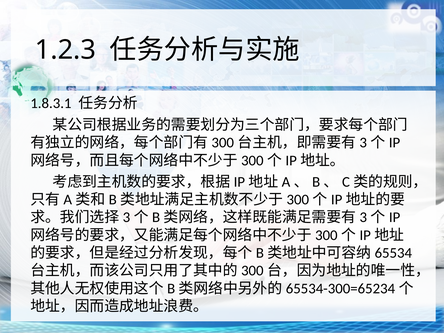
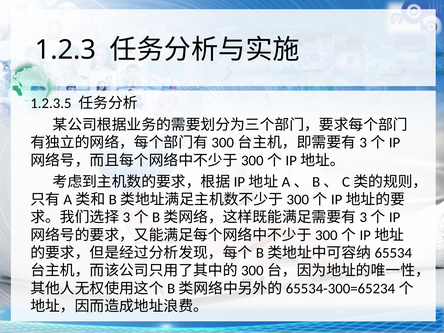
1.8.3.1: 1.8.3.1 -> 1.2.3.5
